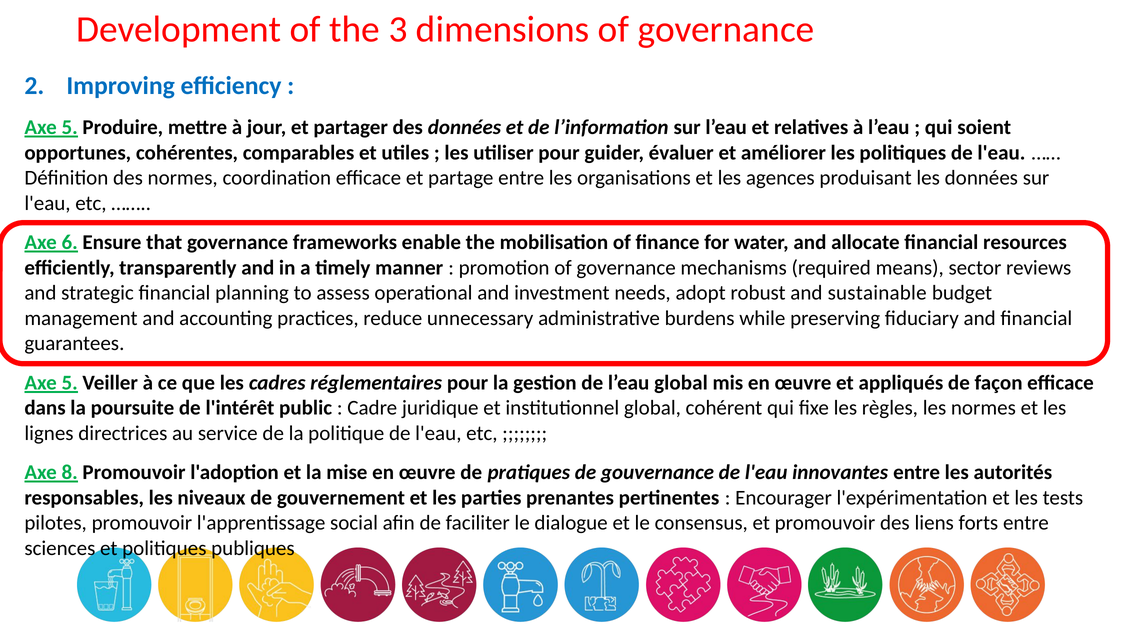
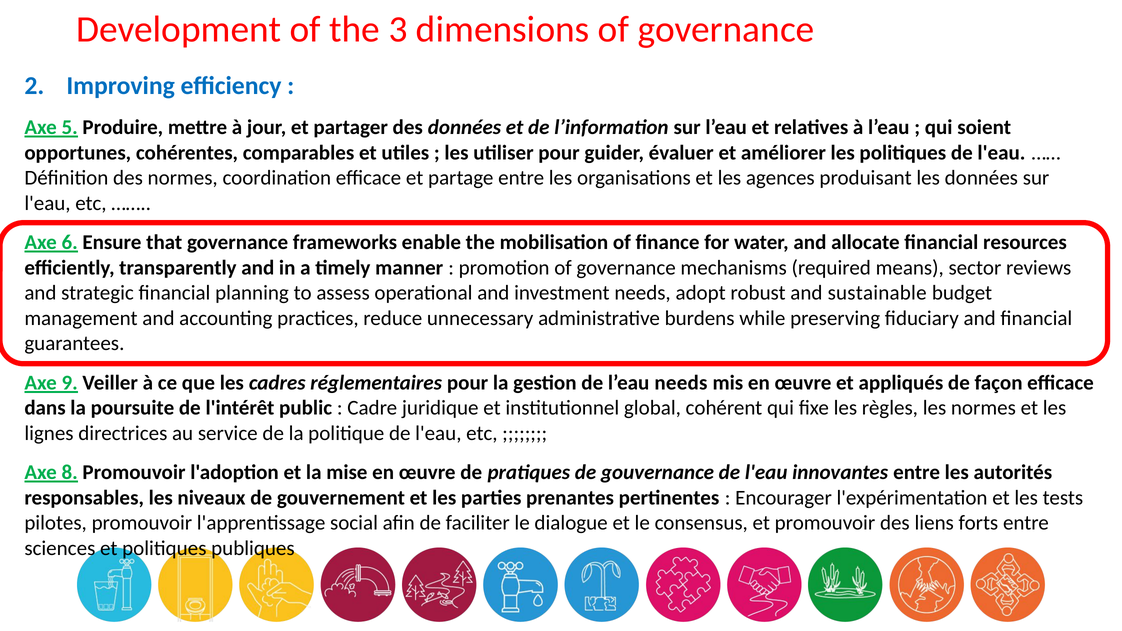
5 at (70, 383): 5 -> 9
l’eau global: global -> needs
